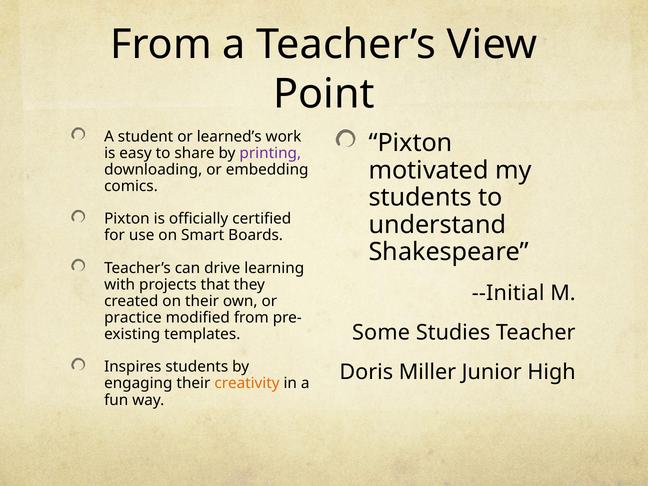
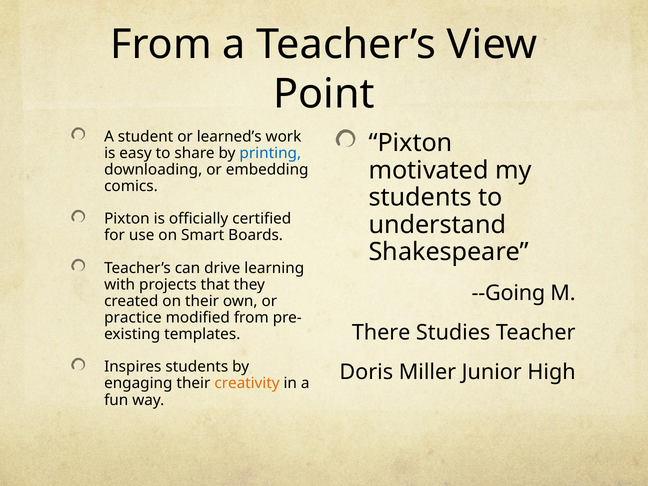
printing colour: purple -> blue
--Initial: --Initial -> --Going
Some: Some -> There
